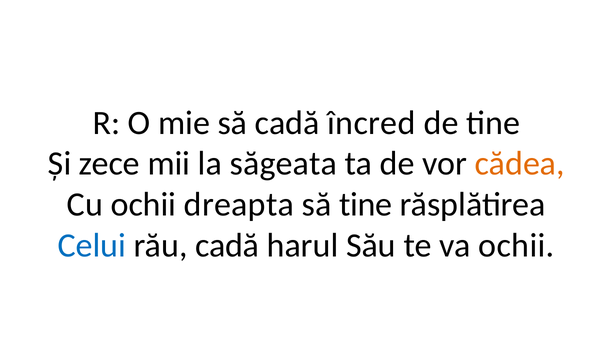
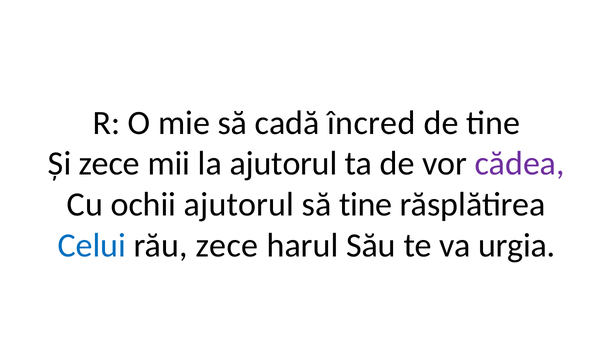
la săgeata: săgeata -> ajutorul
cădea colour: orange -> purple
ochii dreapta: dreapta -> ajutorul
rău cadă: cadă -> zece
va ochii: ochii -> urgia
